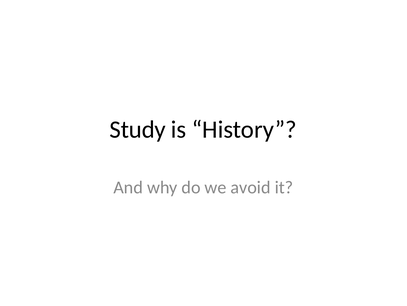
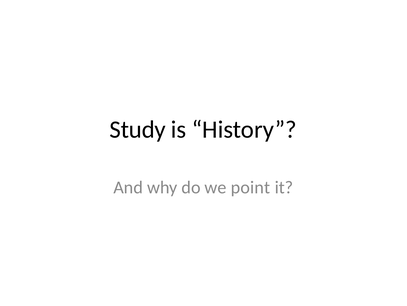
avoid: avoid -> point
